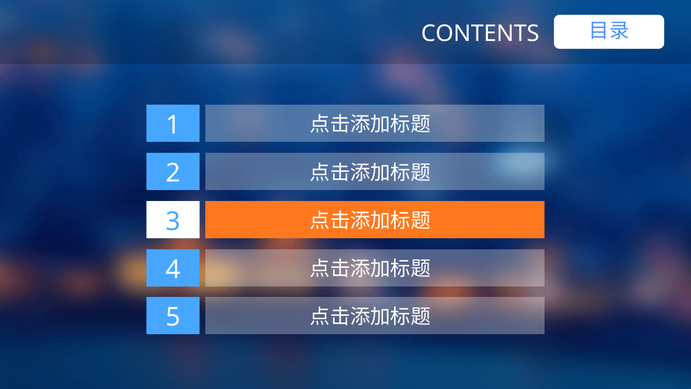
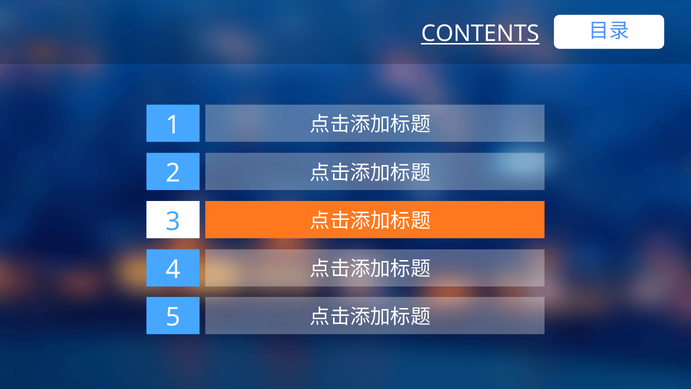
CONTENTS underline: none -> present
